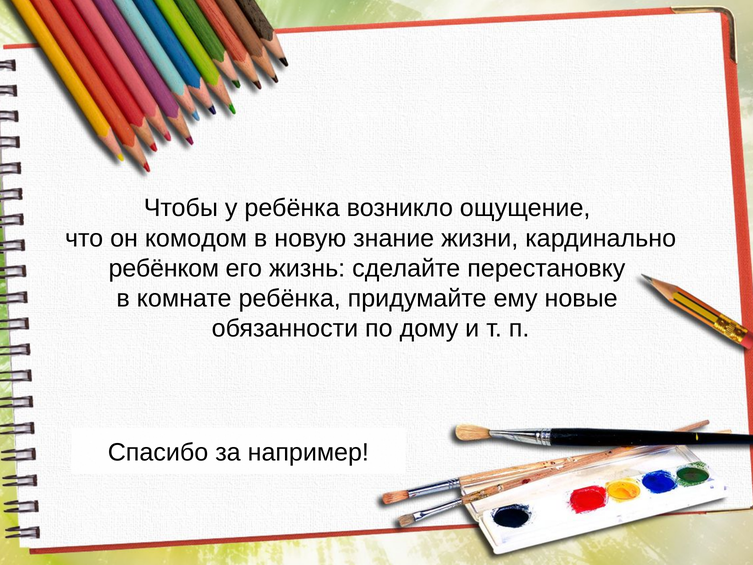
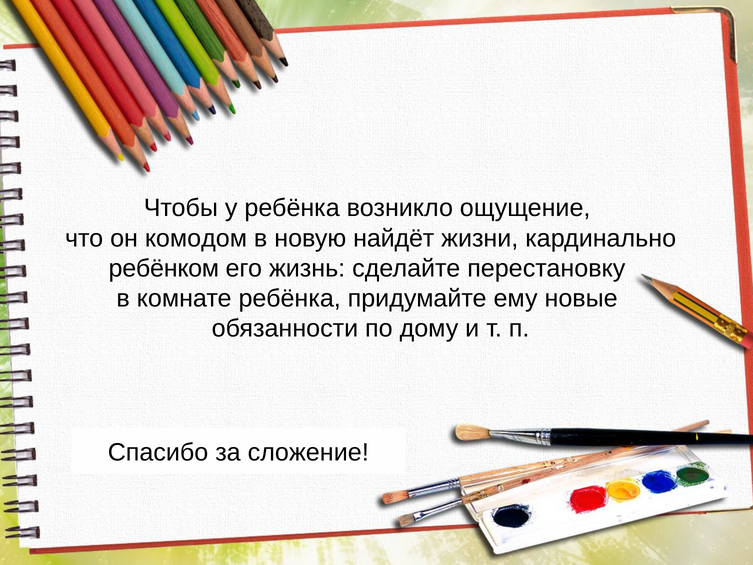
знание: знание -> найдёт
например: например -> сложение
